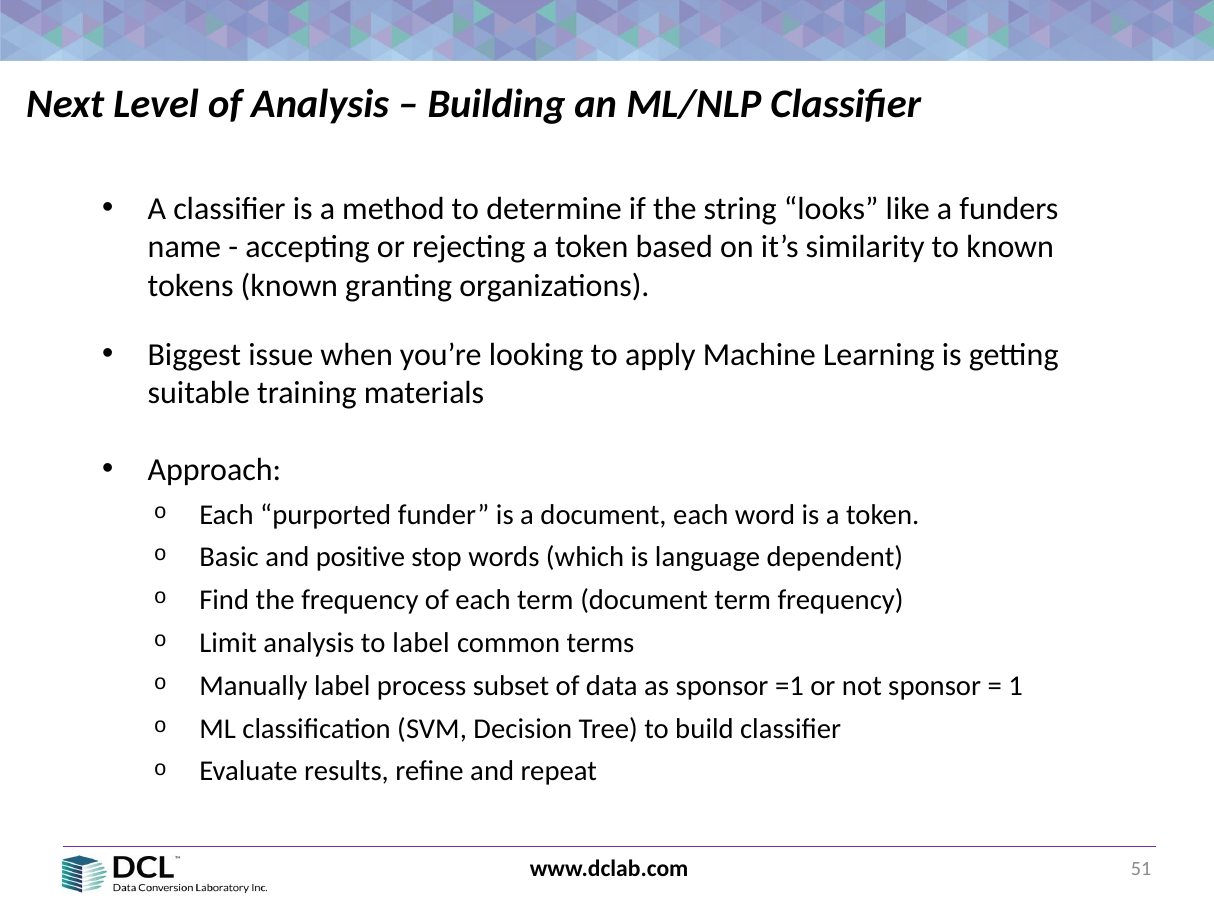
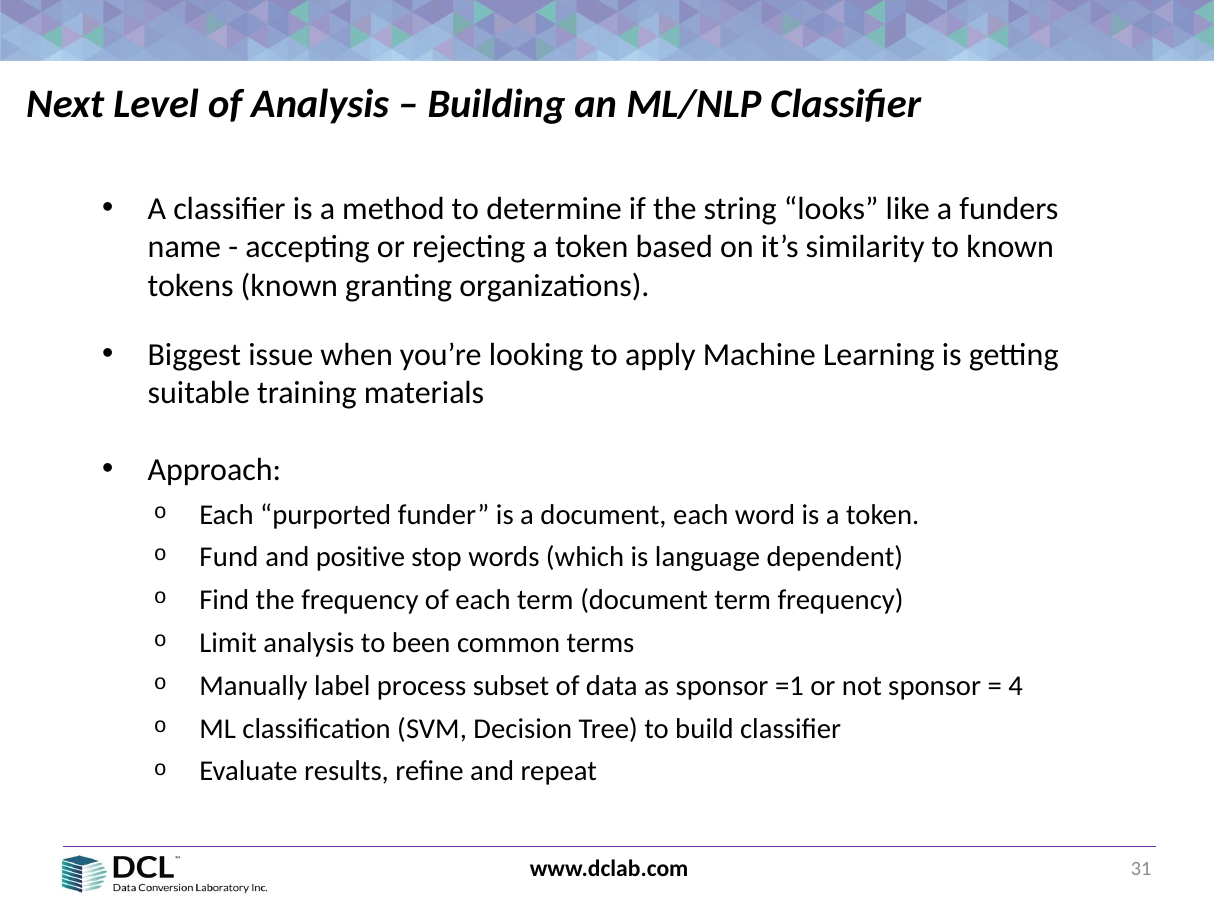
Basic: Basic -> Fund
to label: label -> been
1: 1 -> 4
51: 51 -> 31
